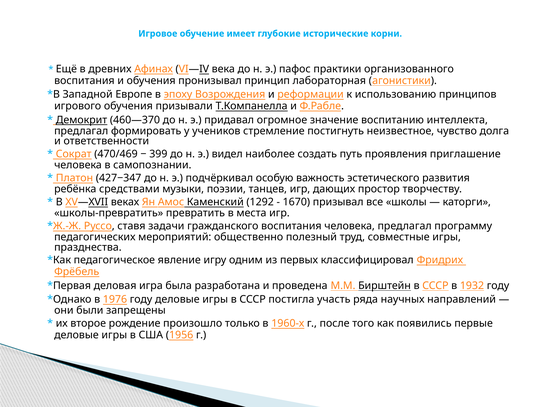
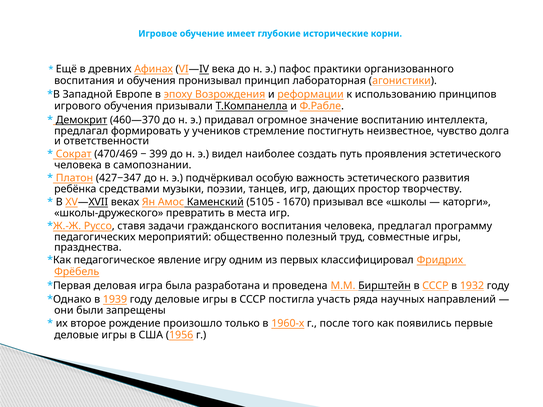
проявления приглашение: приглашение -> эстетического
1292: 1292 -> 5105
школы-превратить: школы-превратить -> школы-дружеского
1976: 1976 -> 1939
